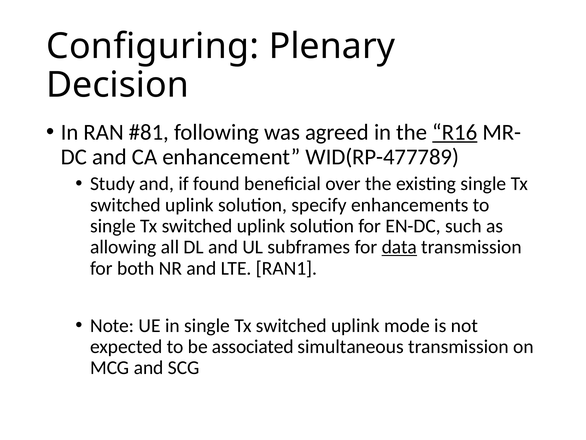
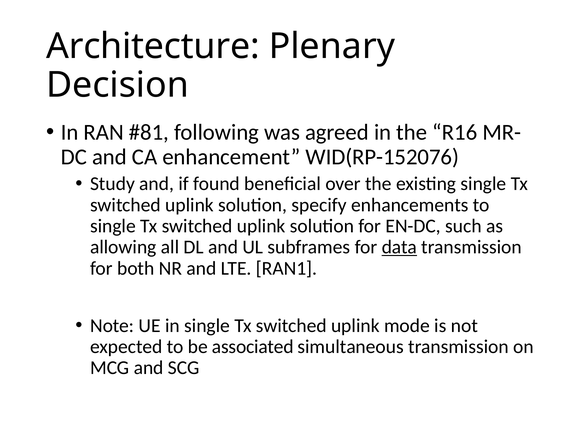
Configuring: Configuring -> Architecture
R16 underline: present -> none
WID(RP-477789: WID(RP-477789 -> WID(RP-152076
